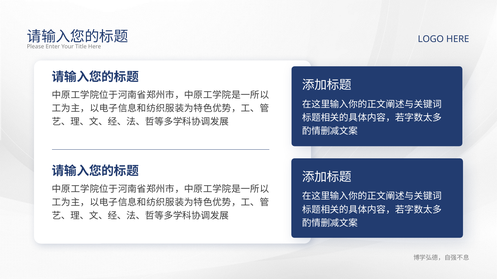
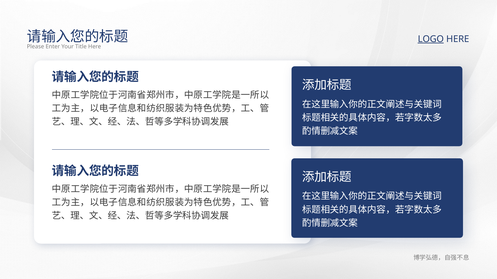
LOGO underline: none -> present
